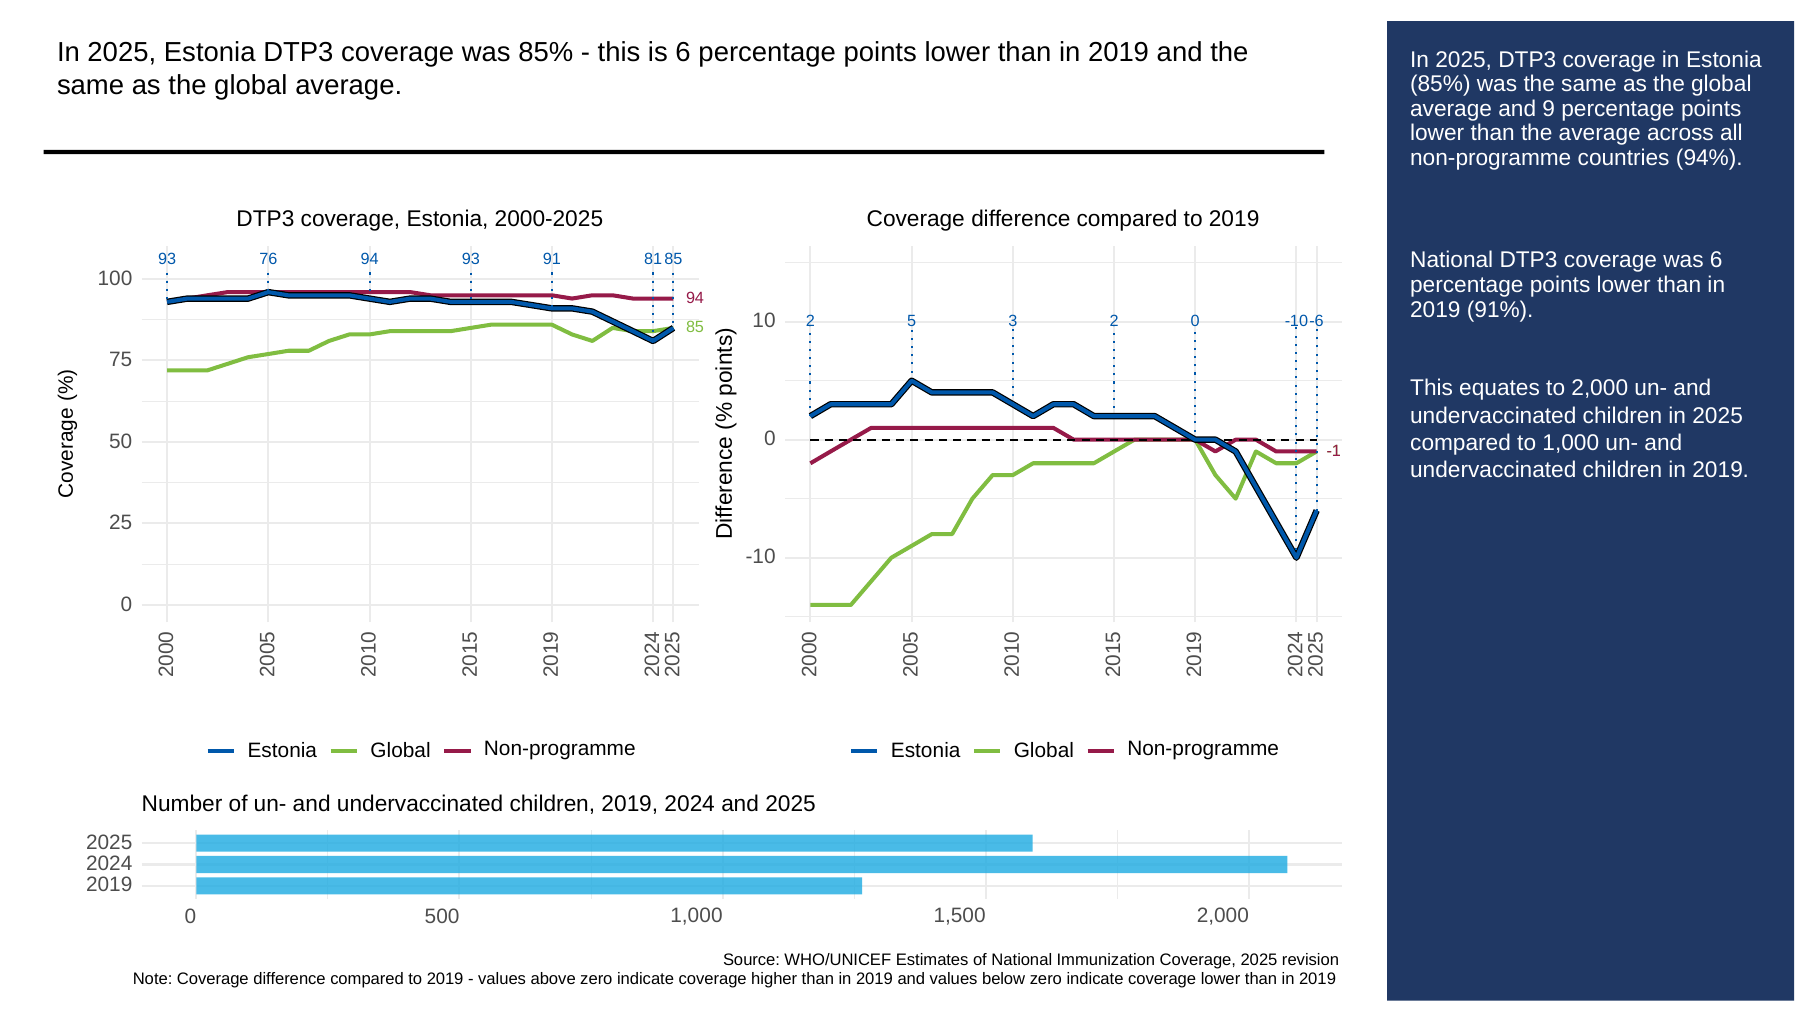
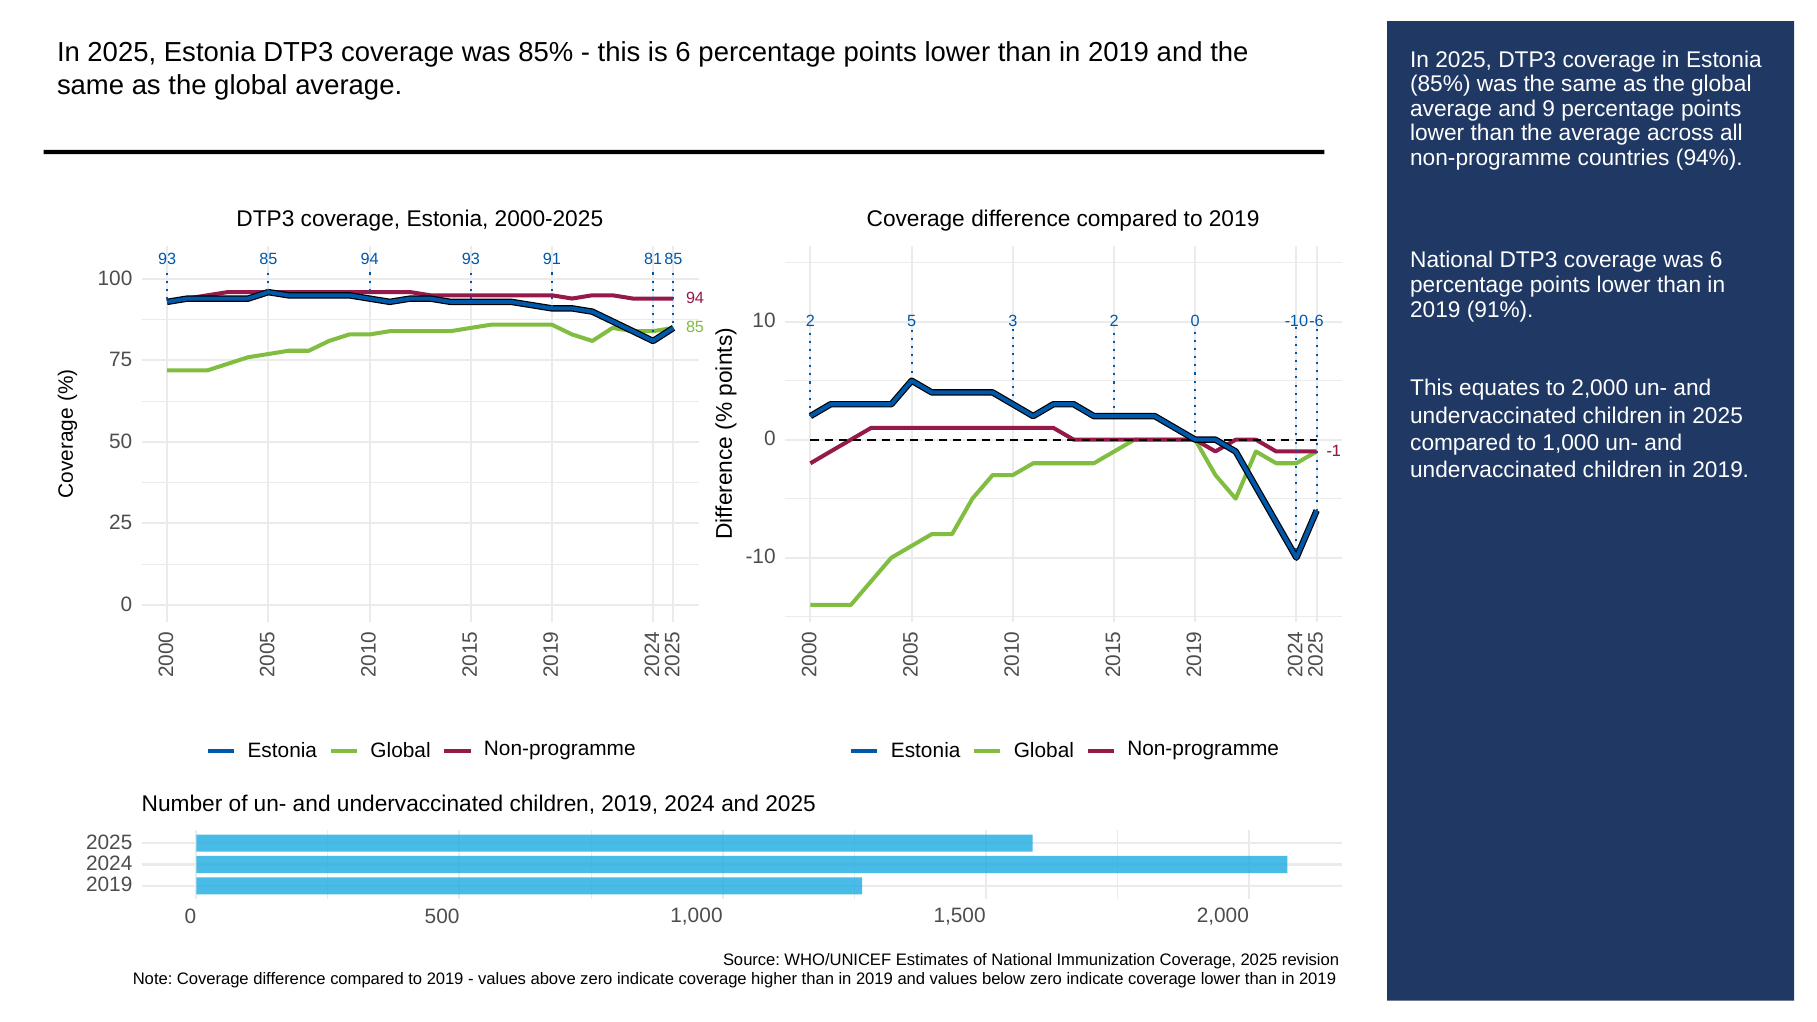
93 76: 76 -> 85
